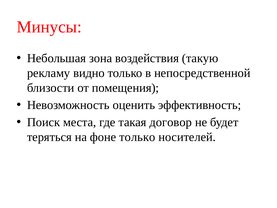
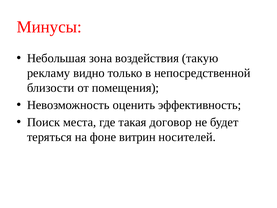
фоне только: только -> витрин
